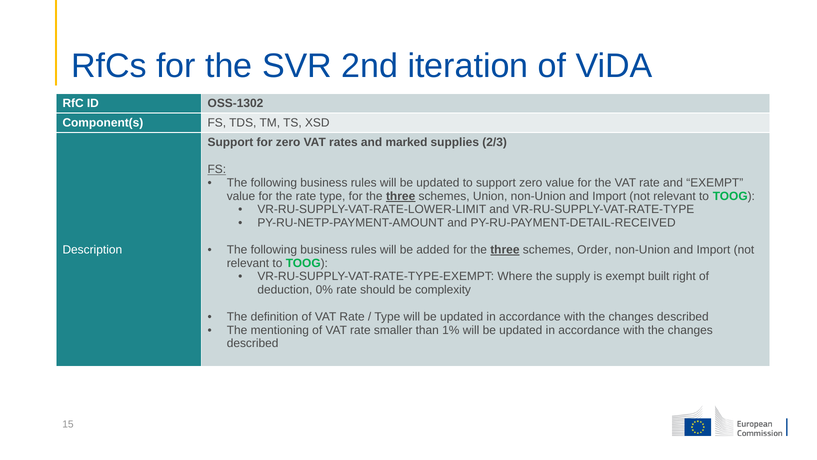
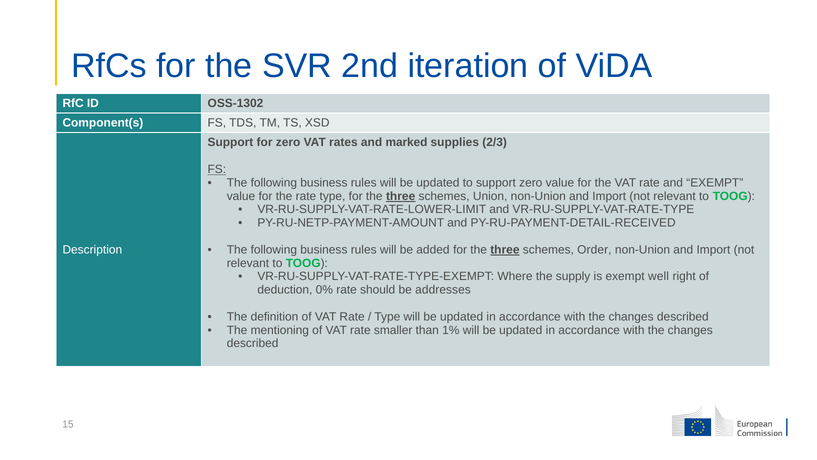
built: built -> well
complexity: complexity -> addresses
